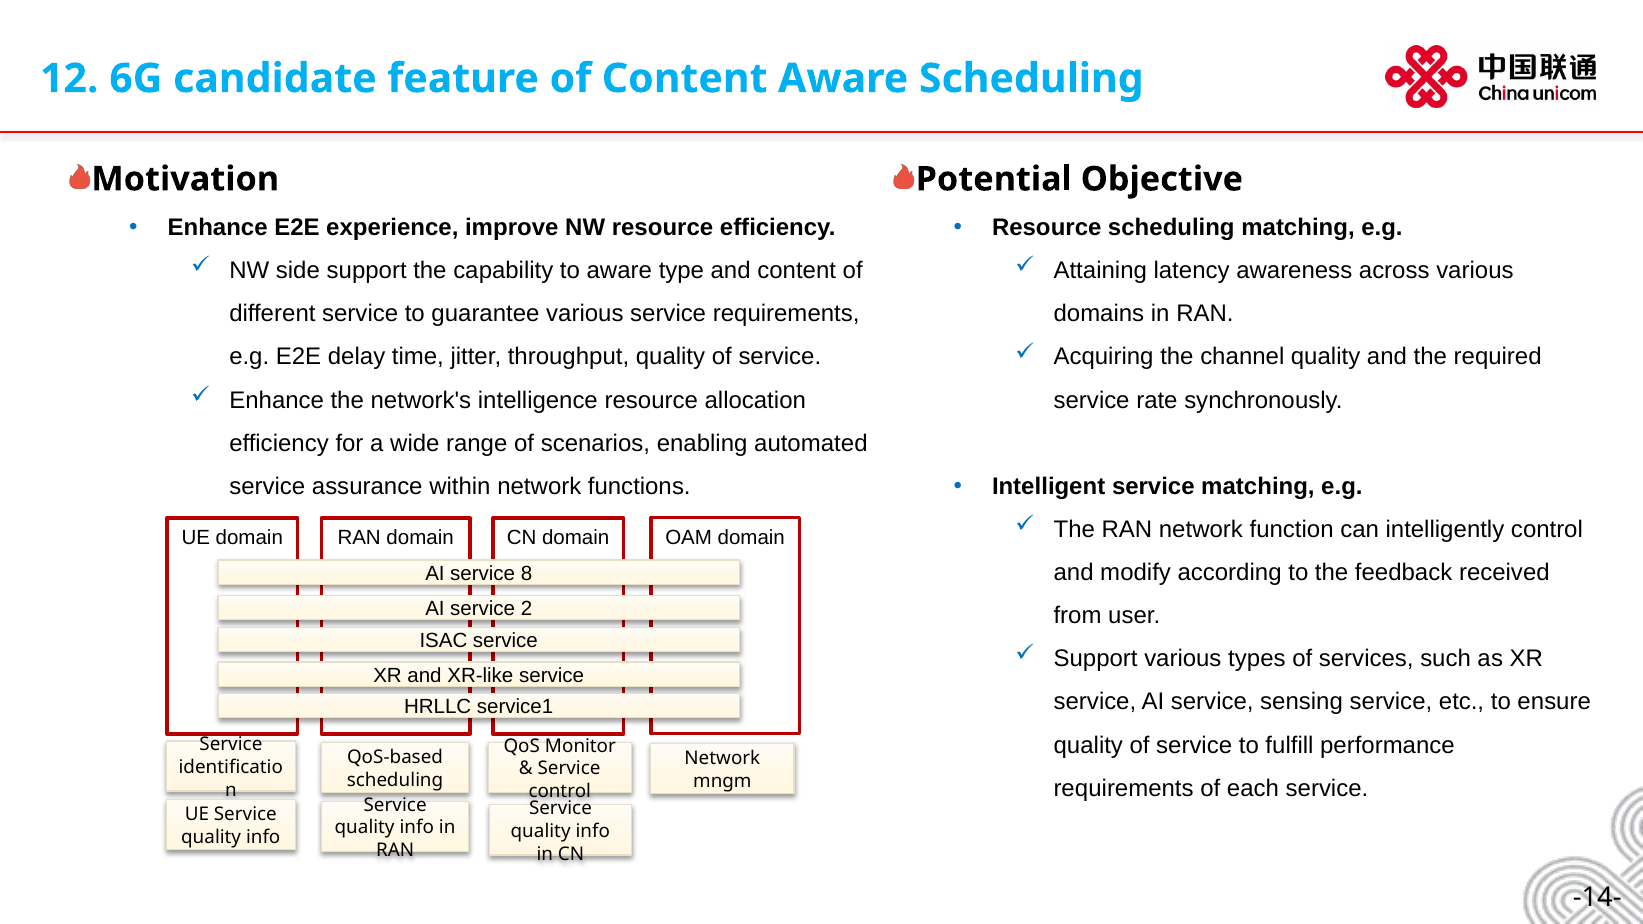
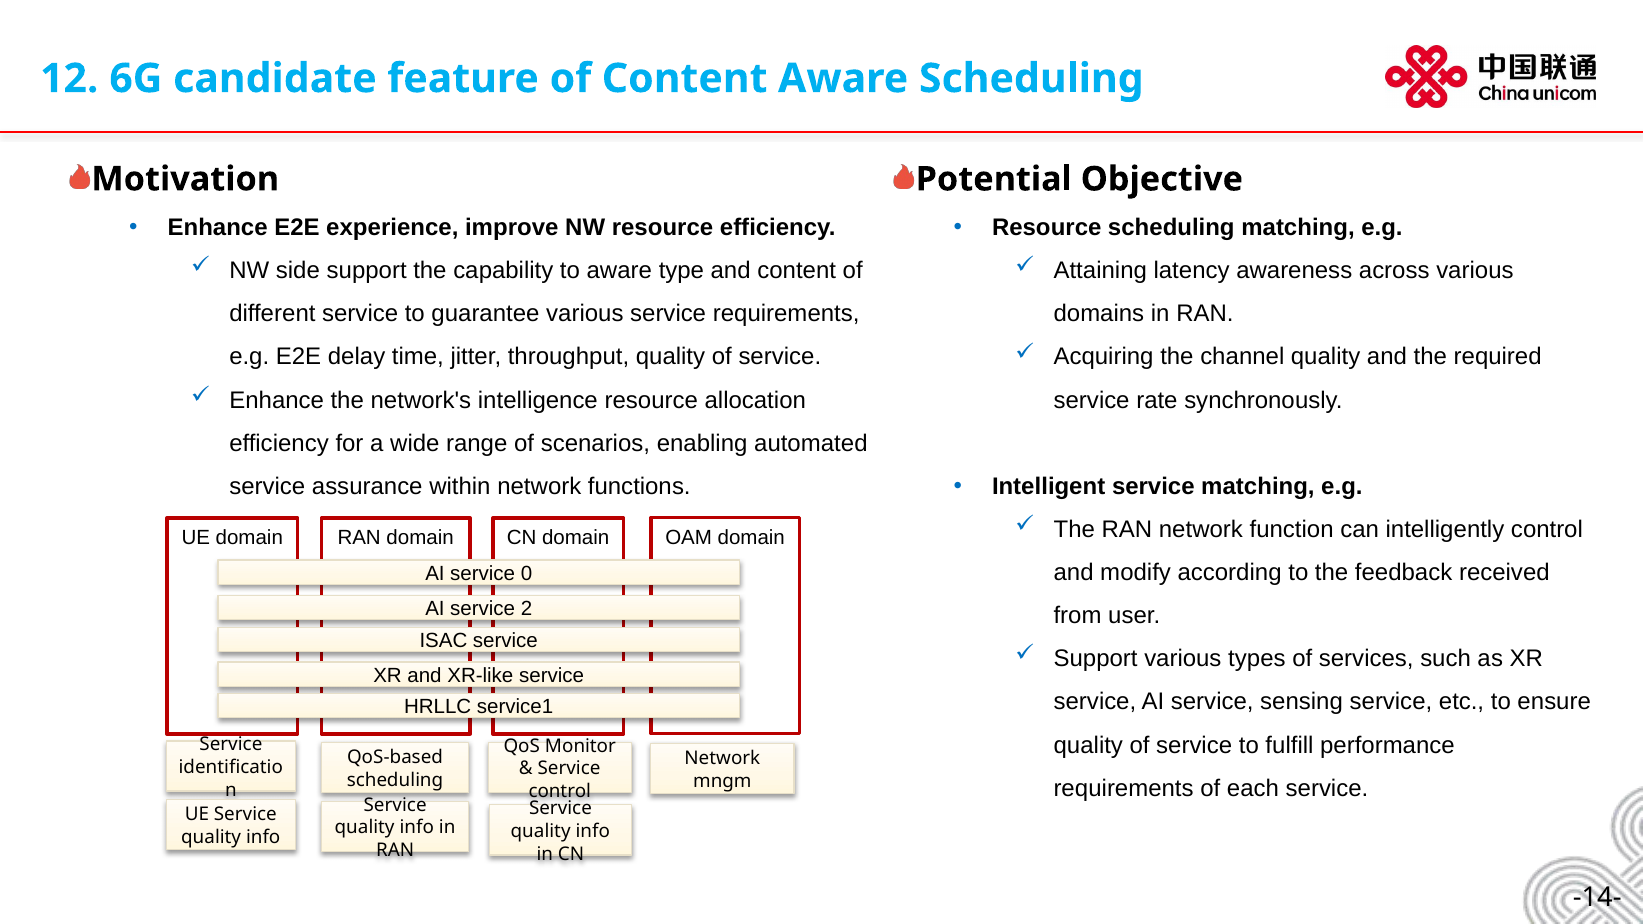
8: 8 -> 0
